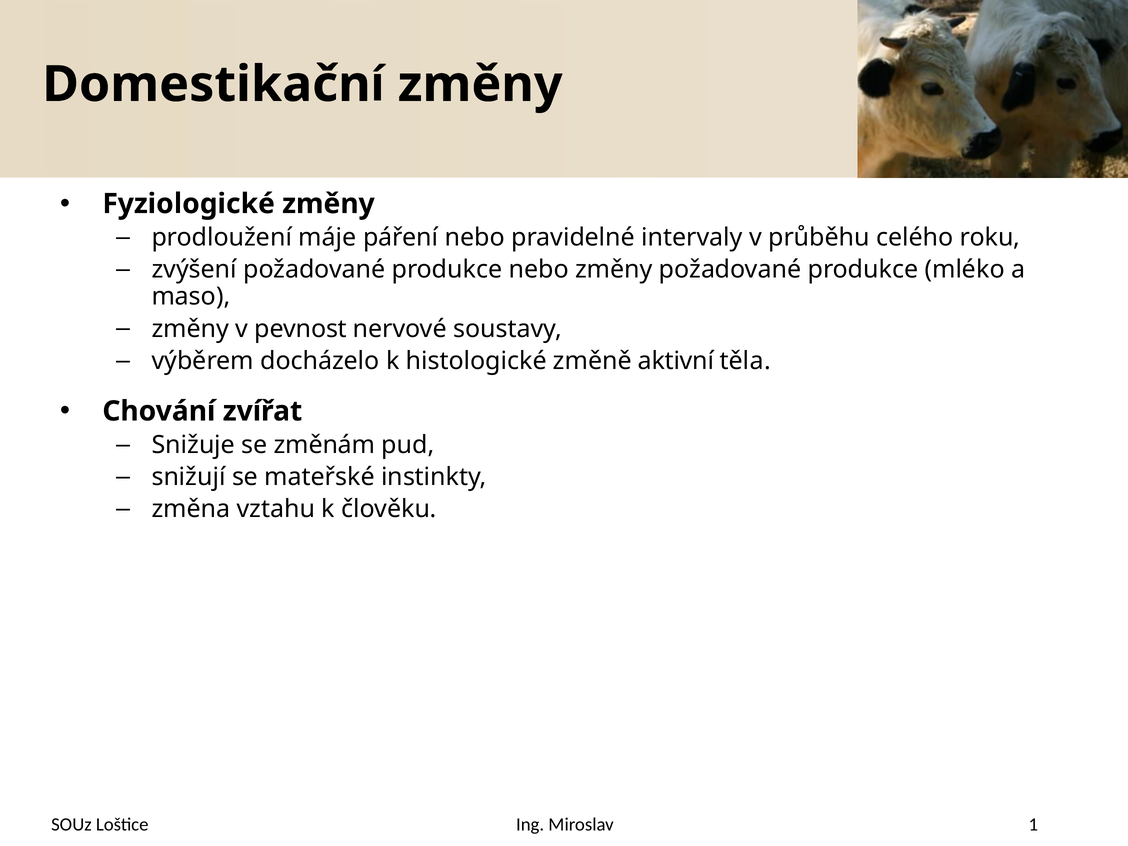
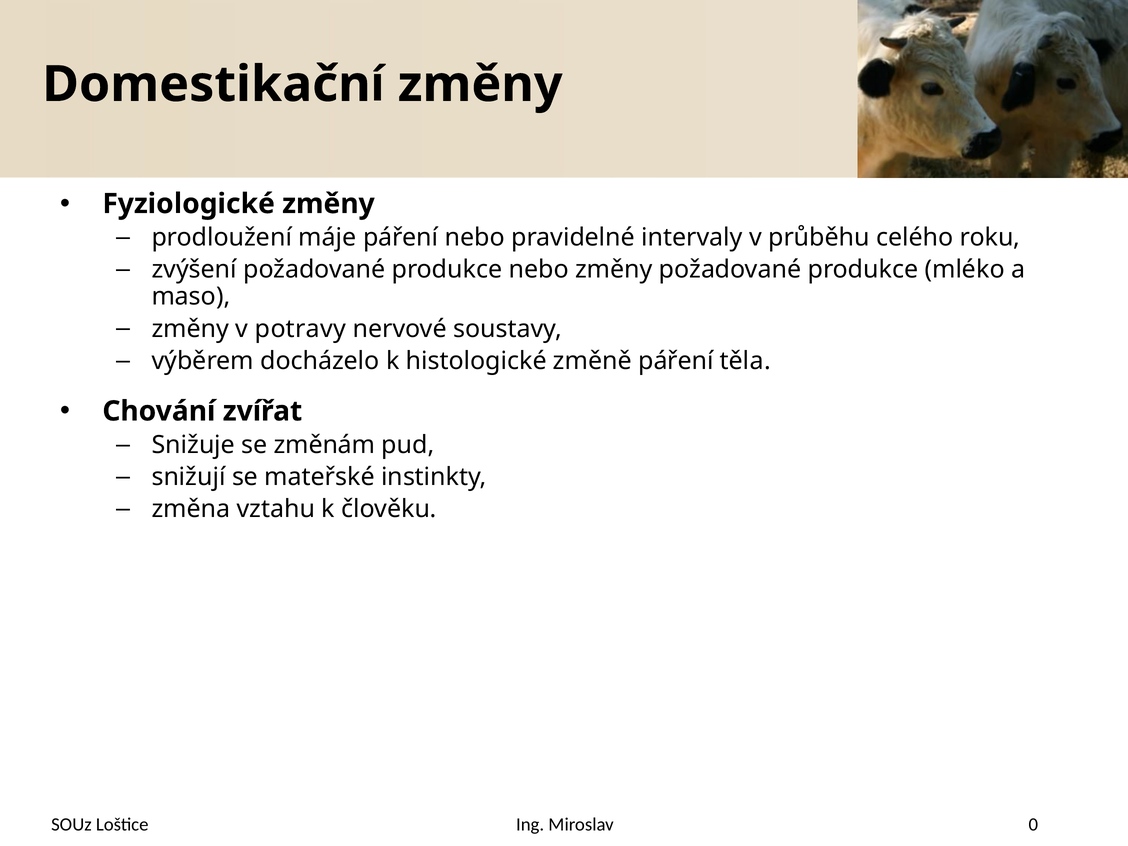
pevnost: pevnost -> potravy
změně aktivní: aktivní -> páření
1: 1 -> 0
